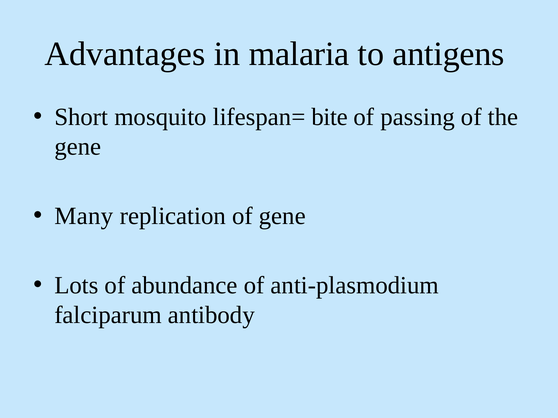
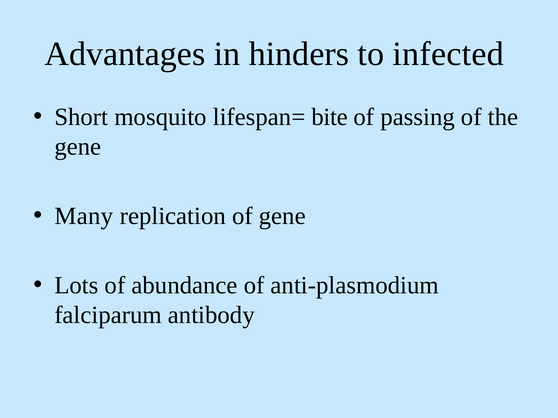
malaria: malaria -> hinders
antigens: antigens -> infected
